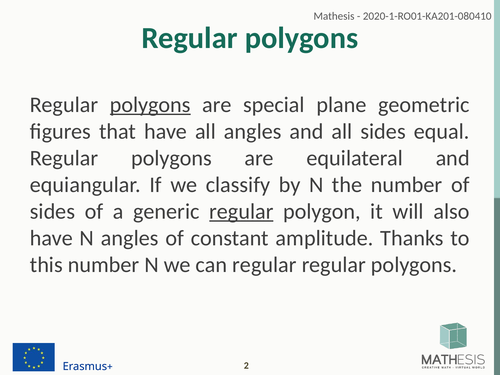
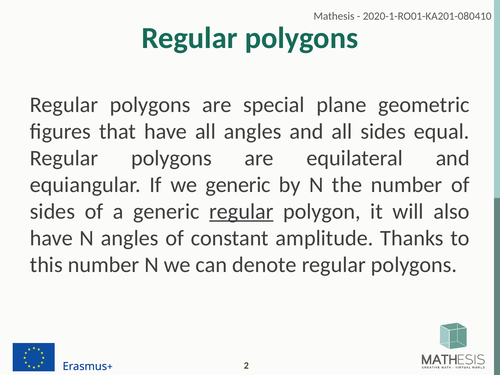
polygons at (150, 105) underline: present -> none
we classify: classify -> generic
can regular: regular -> denote
